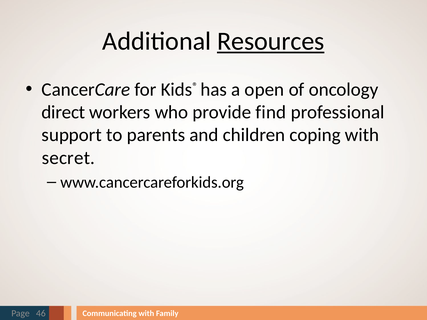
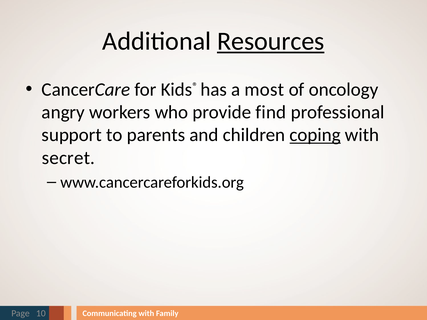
open: open -> most
direct: direct -> angry
coping underline: none -> present
46: 46 -> 10
